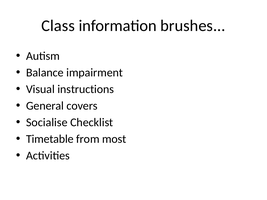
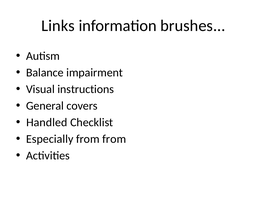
Class: Class -> Links
Socialise: Socialise -> Handled
Timetable: Timetable -> Especially
from most: most -> from
